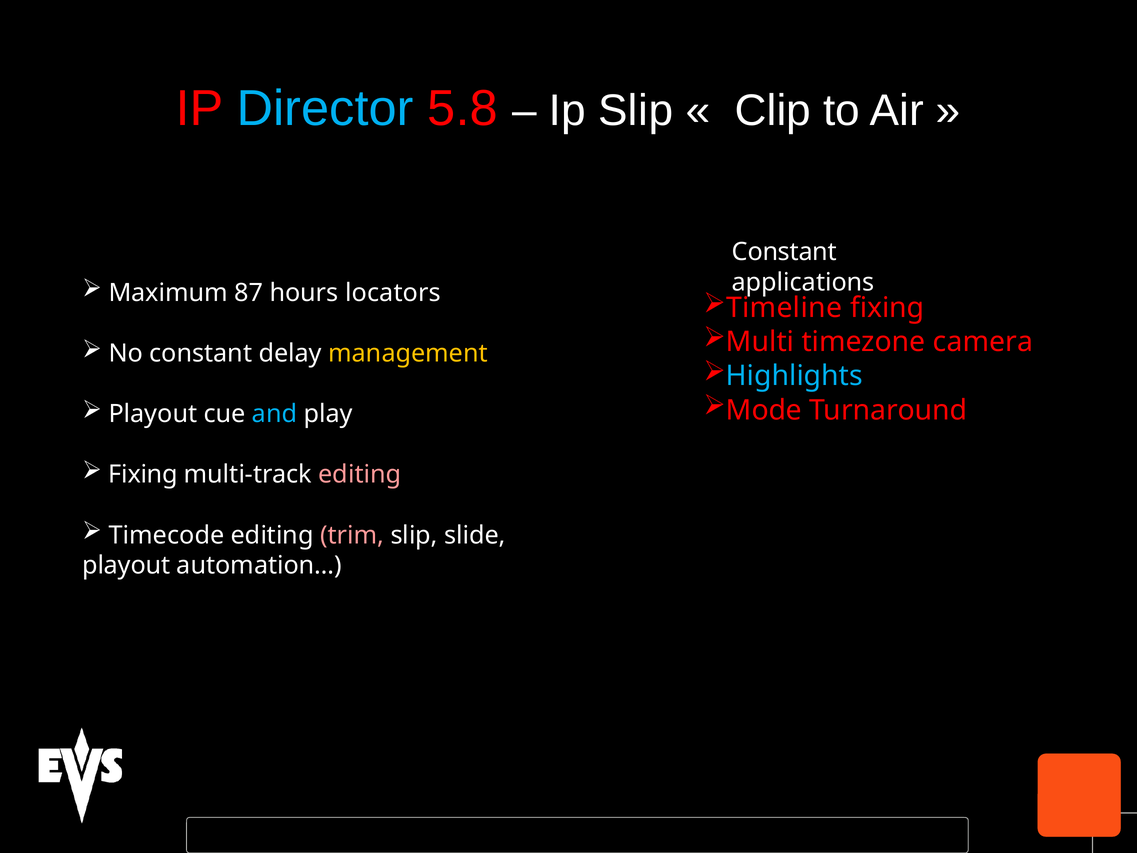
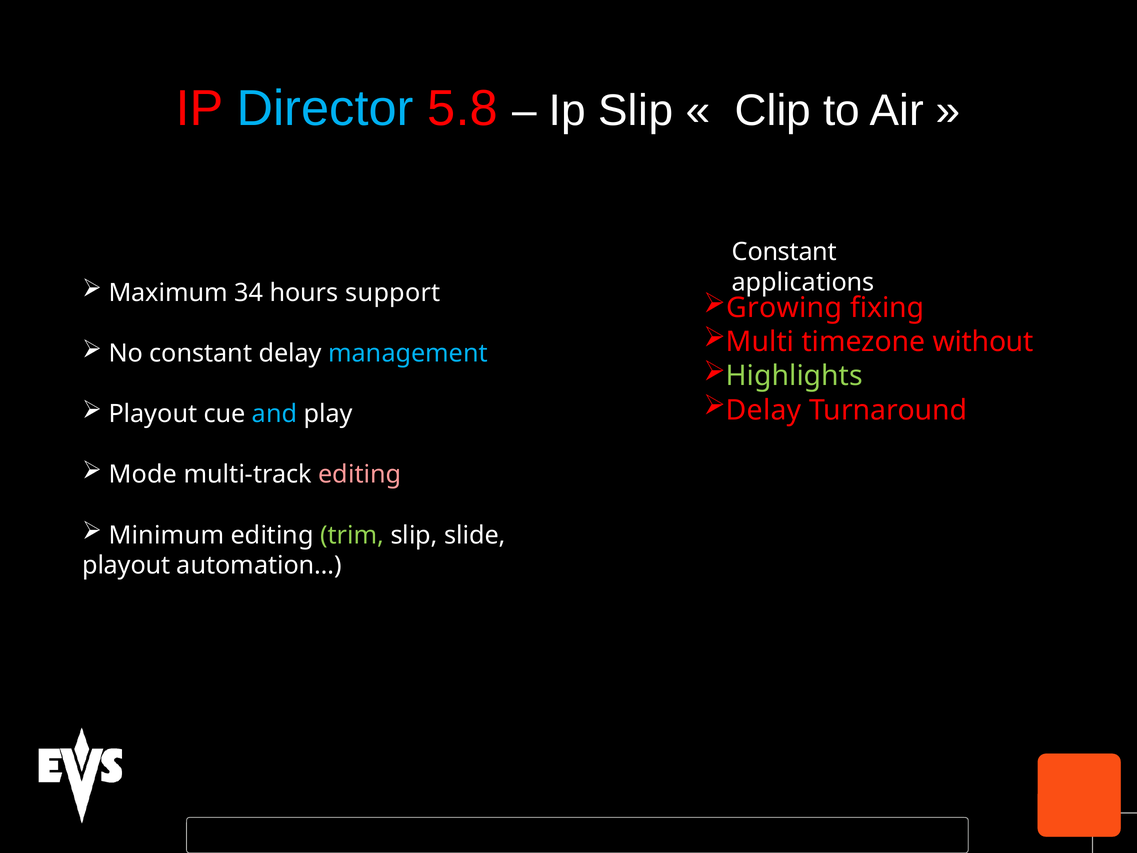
87: 87 -> 34
locators: locators -> support
Timeline: Timeline -> Growing
camera: camera -> without
management colour: yellow -> light blue
Highlights colour: light blue -> light green
Mode at (764, 410): Mode -> Delay
Fixing at (143, 474): Fixing -> Mode
Timecode: Timecode -> Minimum
trim colour: pink -> light green
